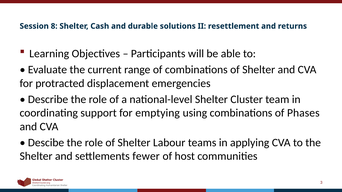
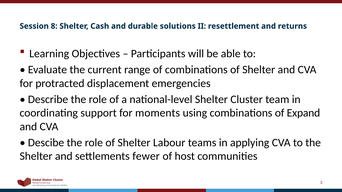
emptying: emptying -> moments
Phases: Phases -> Expand
